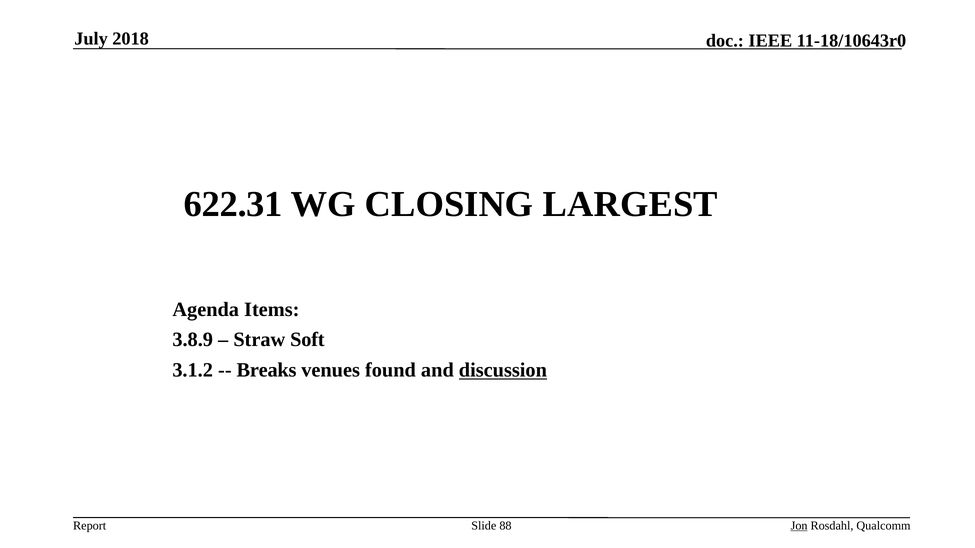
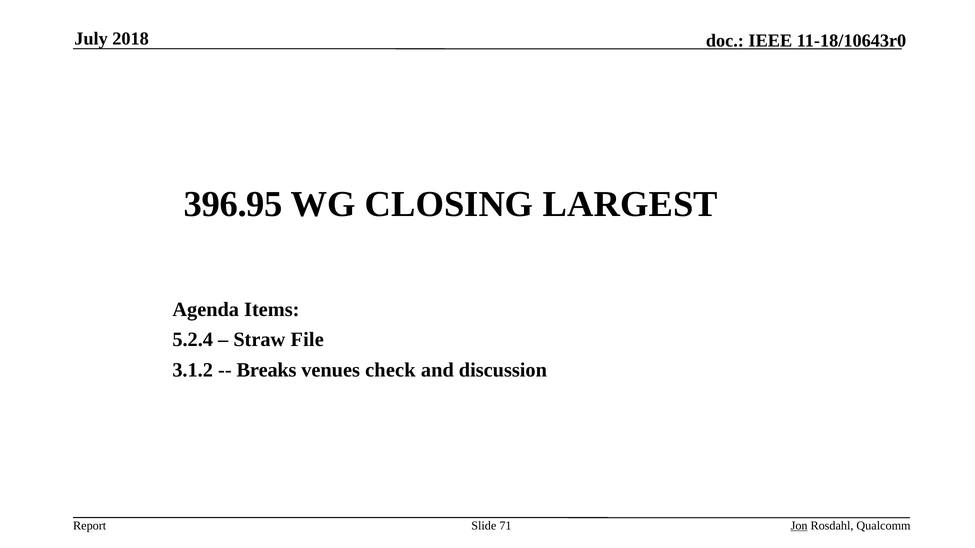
622.31: 622.31 -> 396.95
3.8.9: 3.8.9 -> 5.2.4
Soft: Soft -> File
found: found -> check
discussion underline: present -> none
88: 88 -> 71
